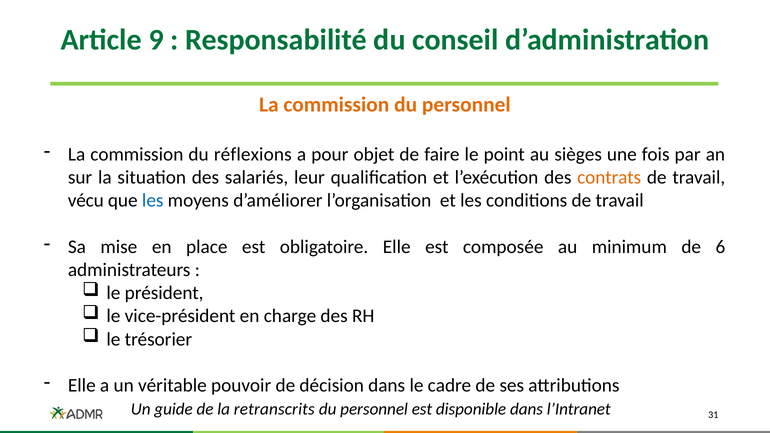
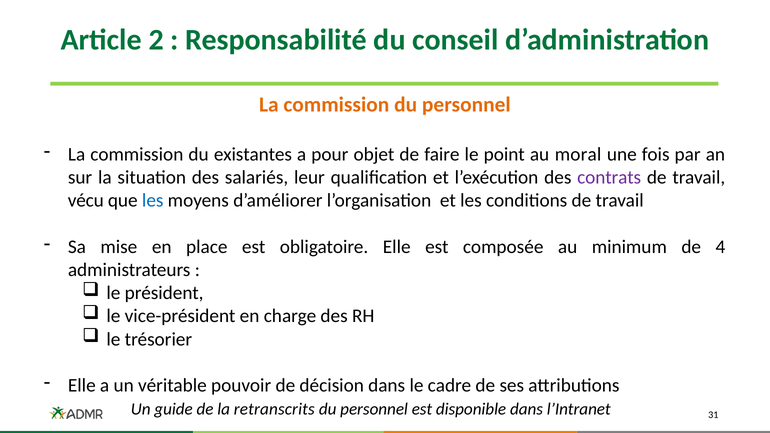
9: 9 -> 2
réflexions: réflexions -> existantes
sièges: sièges -> moral
contrats colour: orange -> purple
6: 6 -> 4
